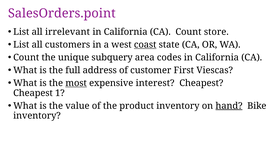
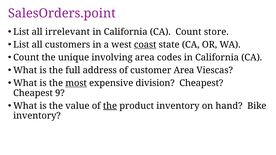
subquery: subquery -> involving
customer First: First -> Area
interest: interest -> division
1: 1 -> 9
the at (110, 106) underline: none -> present
hand underline: present -> none
